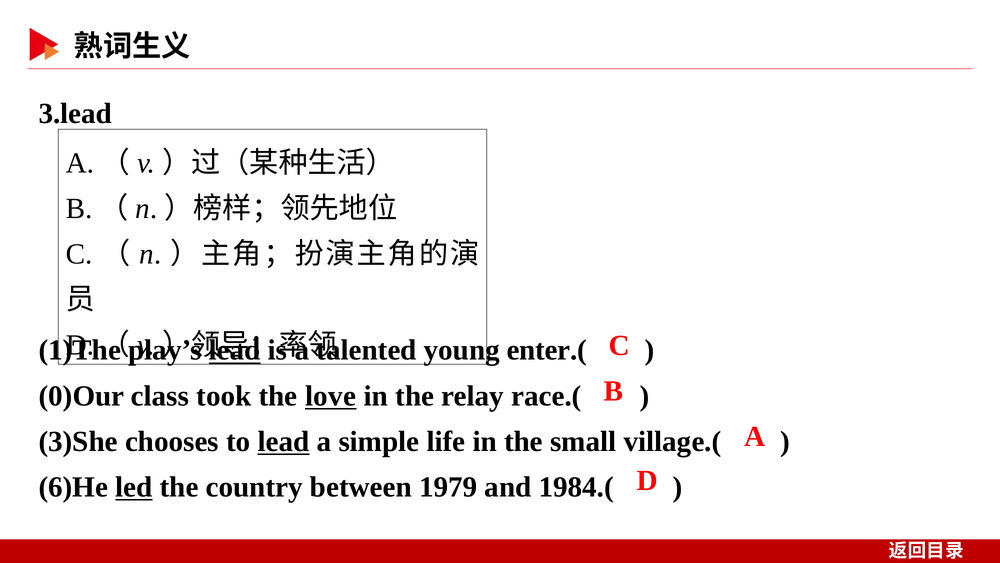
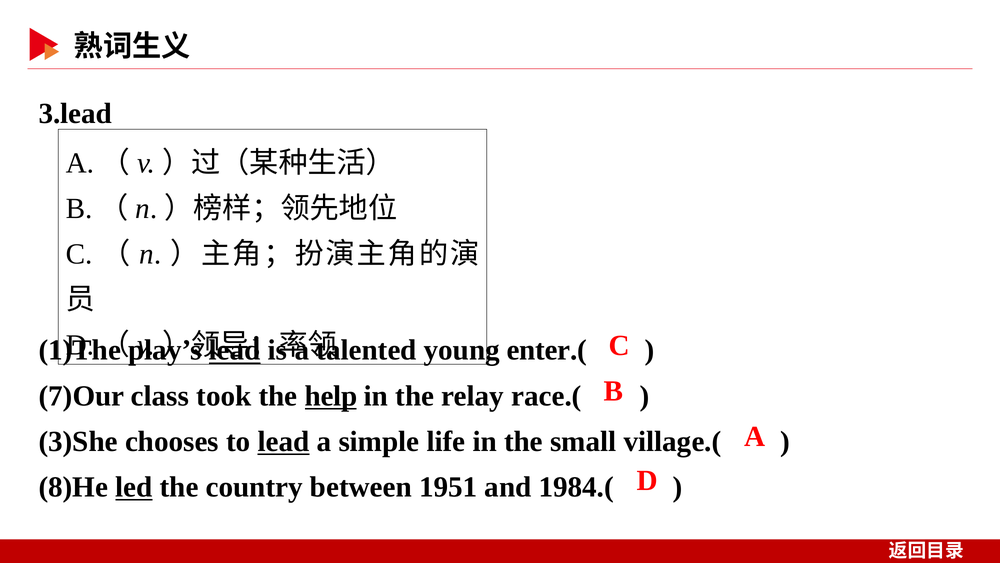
0)Our: 0)Our -> 7)Our
love: love -> help
6)He: 6)He -> 8)He
1979: 1979 -> 1951
